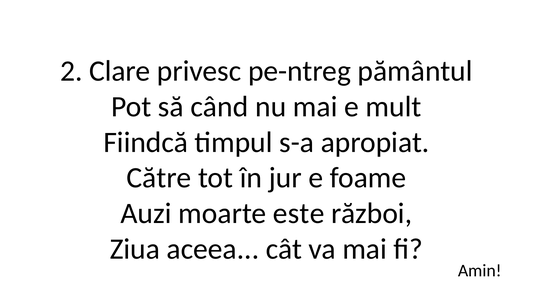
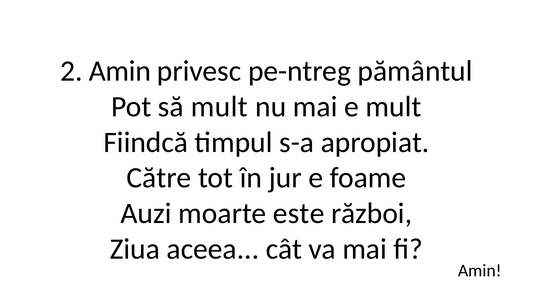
2 Clare: Clare -> Amin
să când: când -> mult
